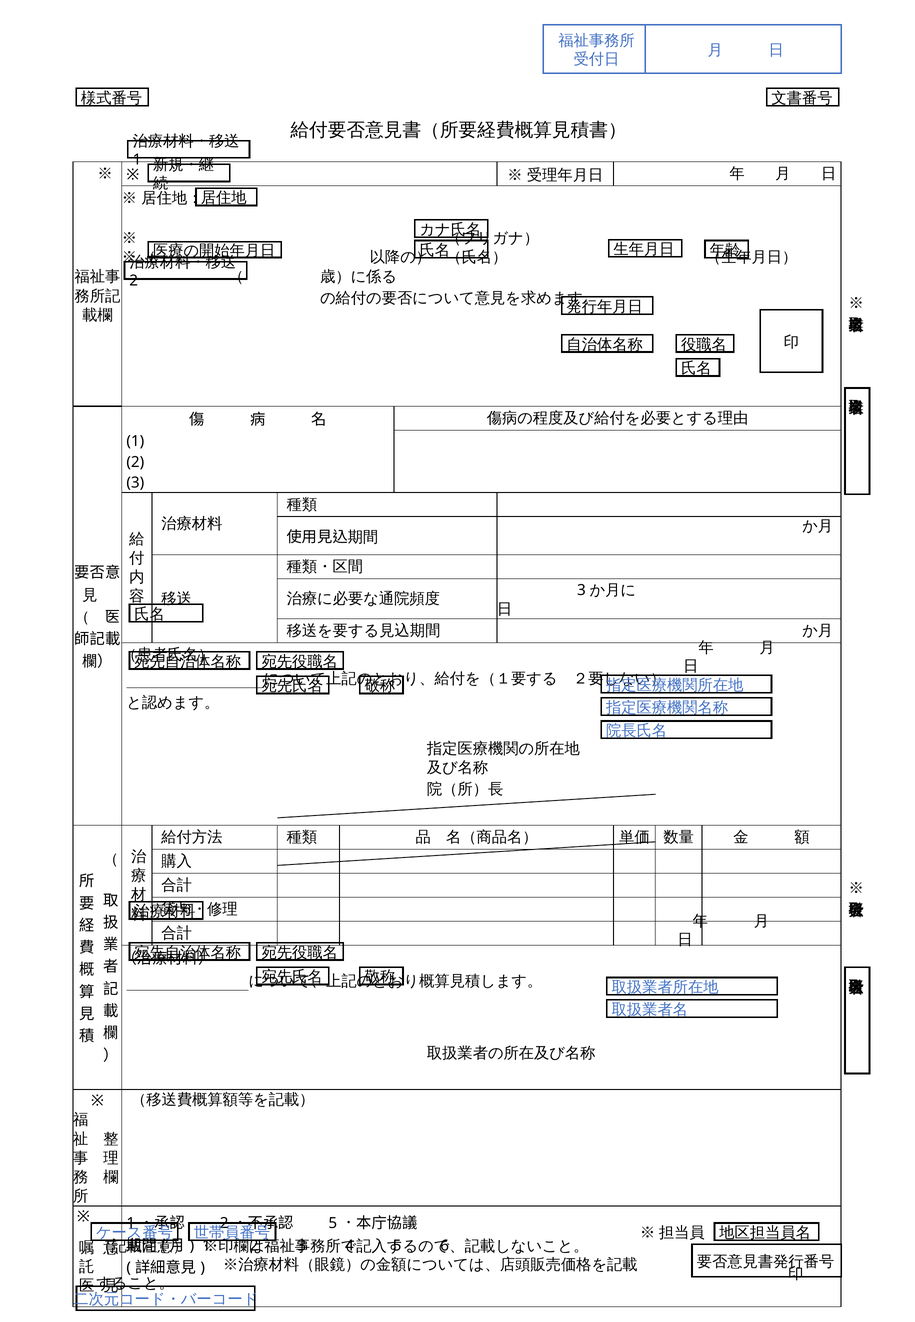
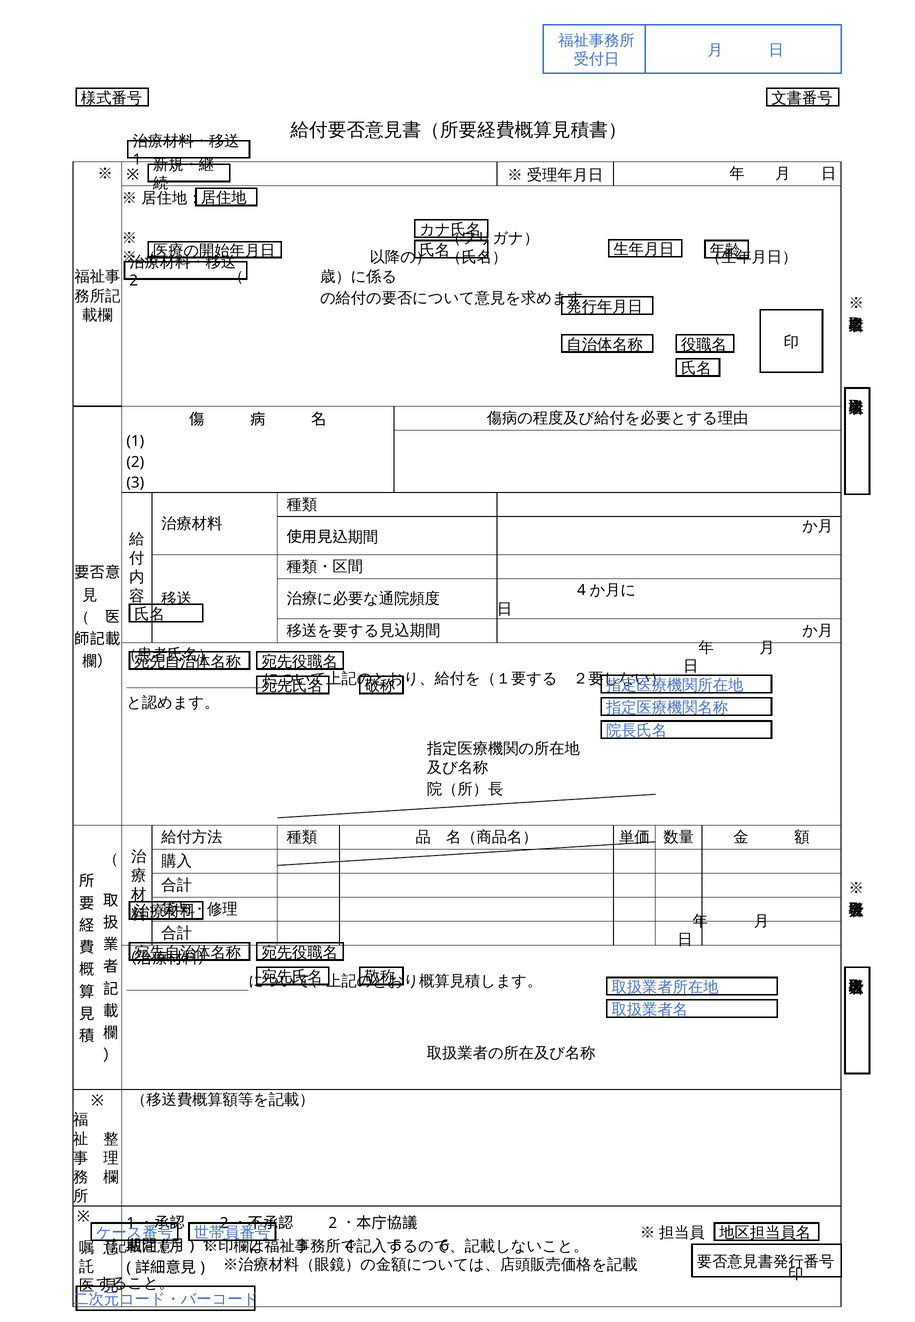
3 at (581, 590): 3 -> 4
5 at (333, 1223): 5 -> 2
